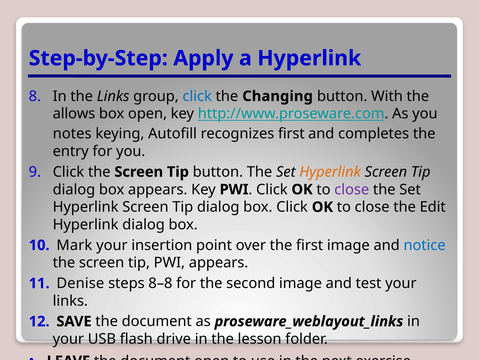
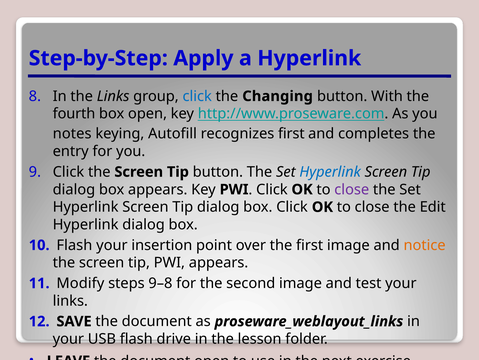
allows: allows -> fourth
Hyperlink at (330, 172) colour: orange -> blue
Mark at (74, 245): Mark -> Flash
notice colour: blue -> orange
Denise: Denise -> Modify
8–8: 8–8 -> 9–8
